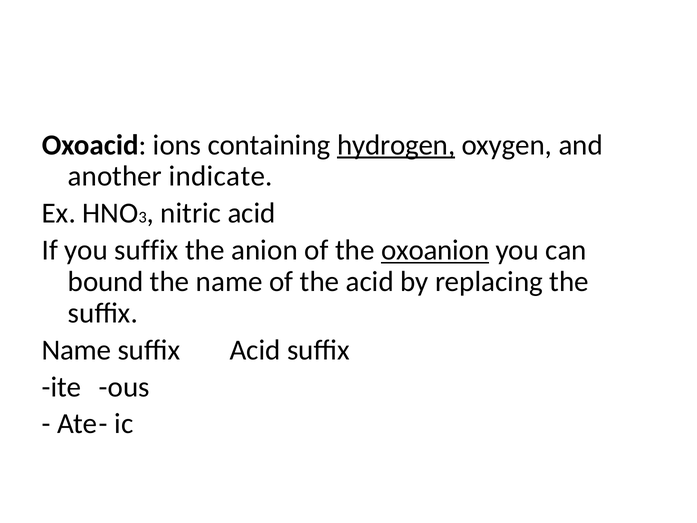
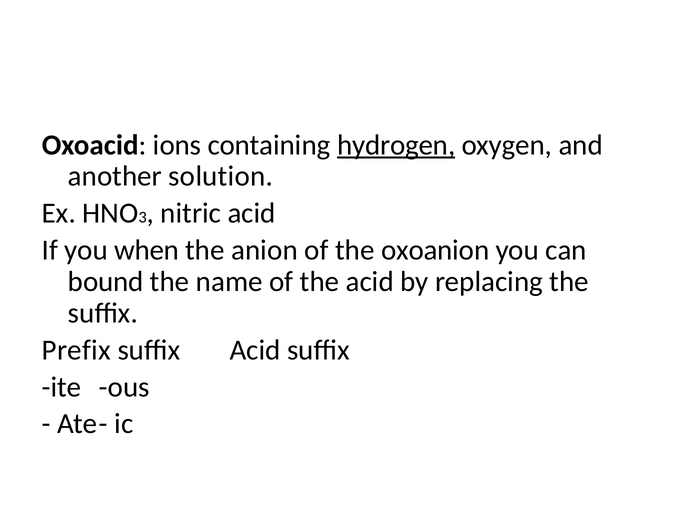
indicate: indicate -> solution
you suffix: suffix -> when
oxoanion underline: present -> none
Name at (77, 350): Name -> Prefix
